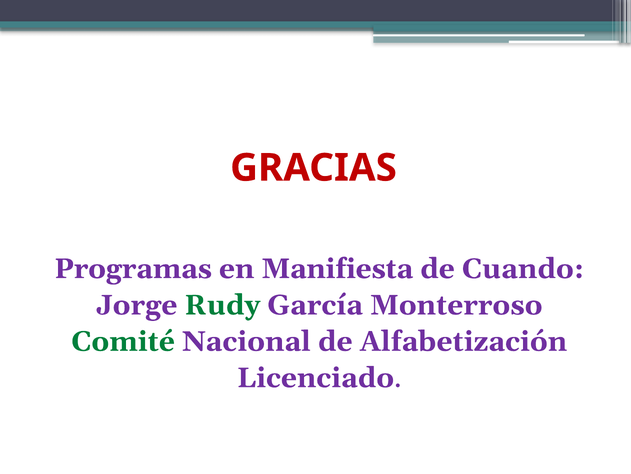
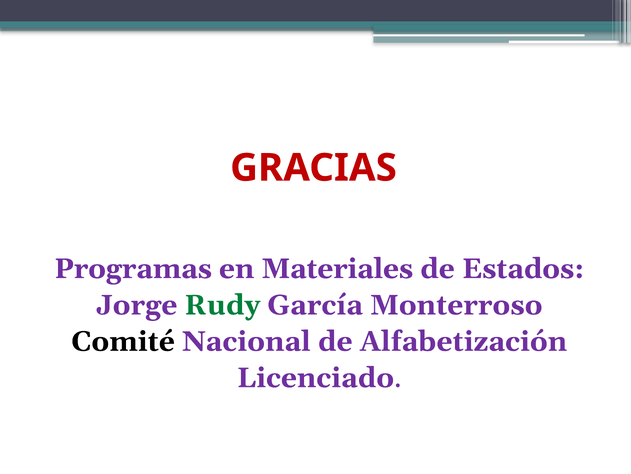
Manifiesta: Manifiesta -> Materiales
Cuando: Cuando -> Estados
Comité colour: green -> black
